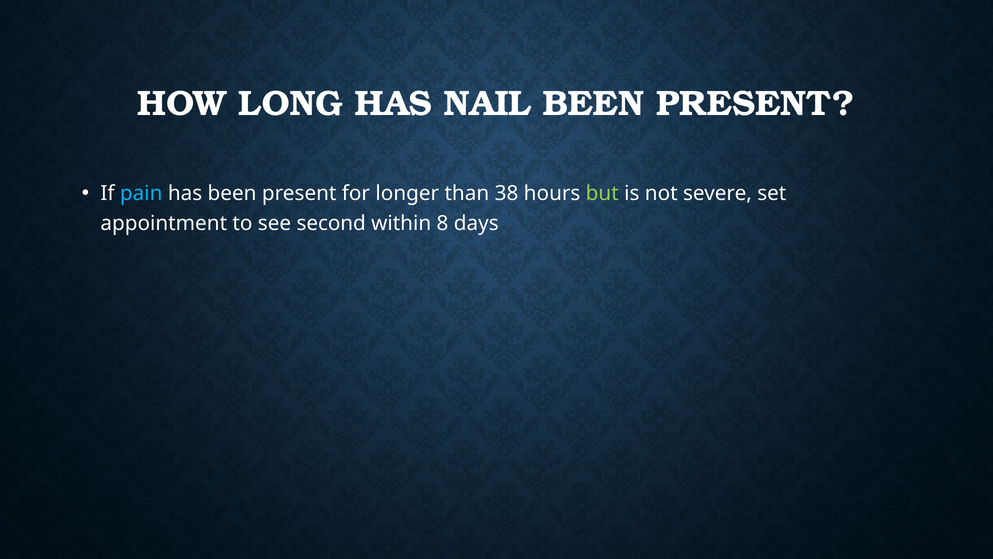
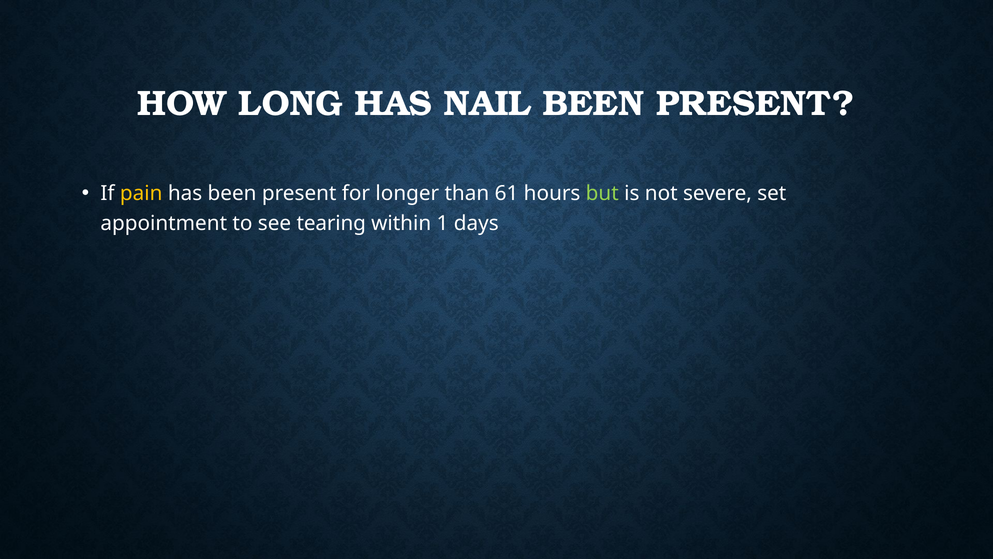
pain colour: light blue -> yellow
38: 38 -> 61
second: second -> tearing
8: 8 -> 1
